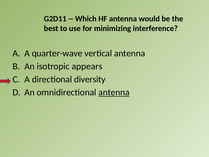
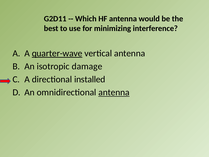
quarter-wave underline: none -> present
appears: appears -> damage
diversity: diversity -> installed
